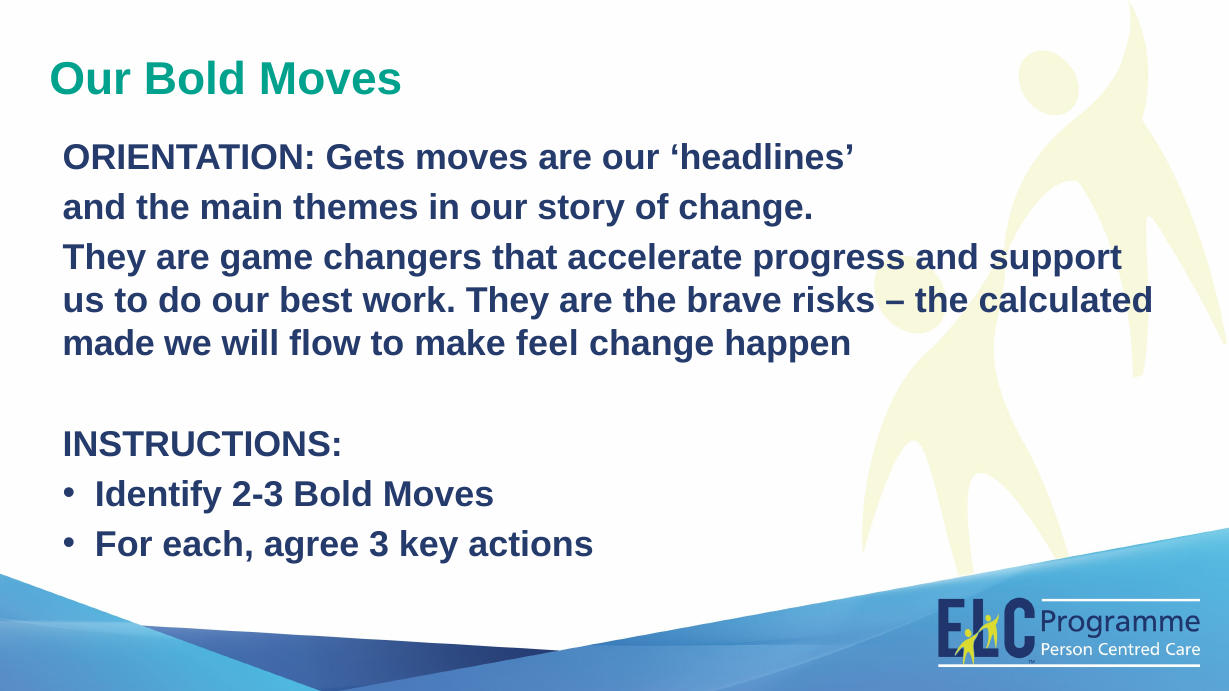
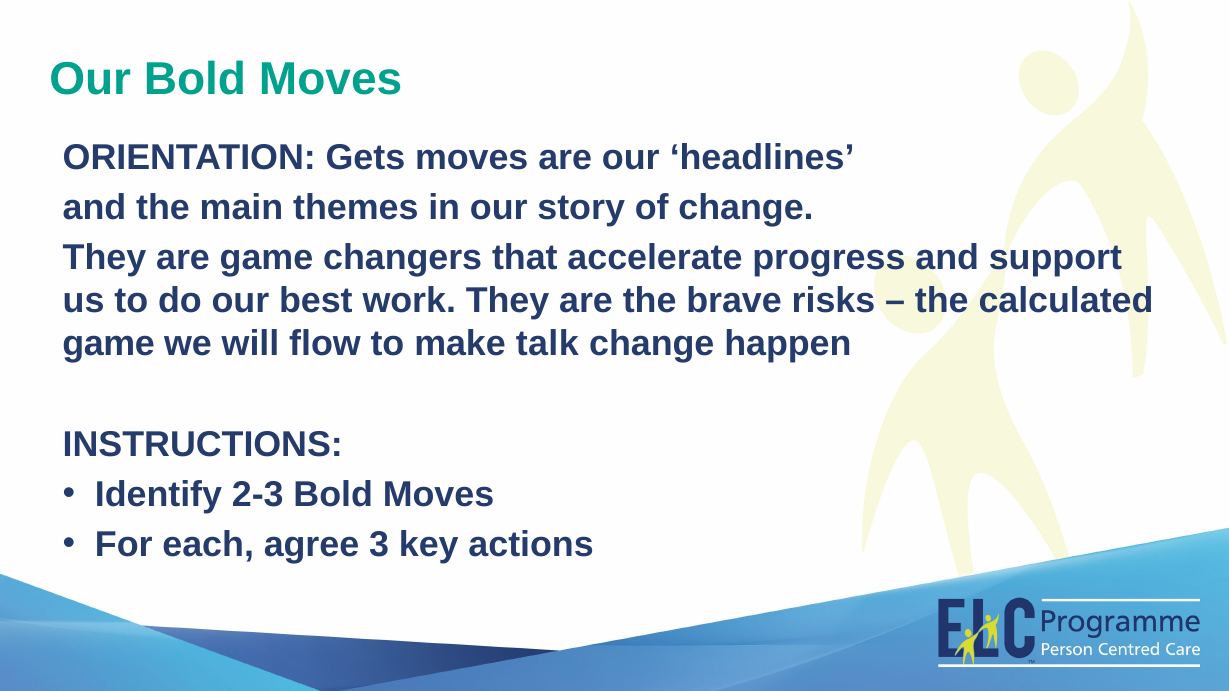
made at (109, 344): made -> game
feel: feel -> talk
